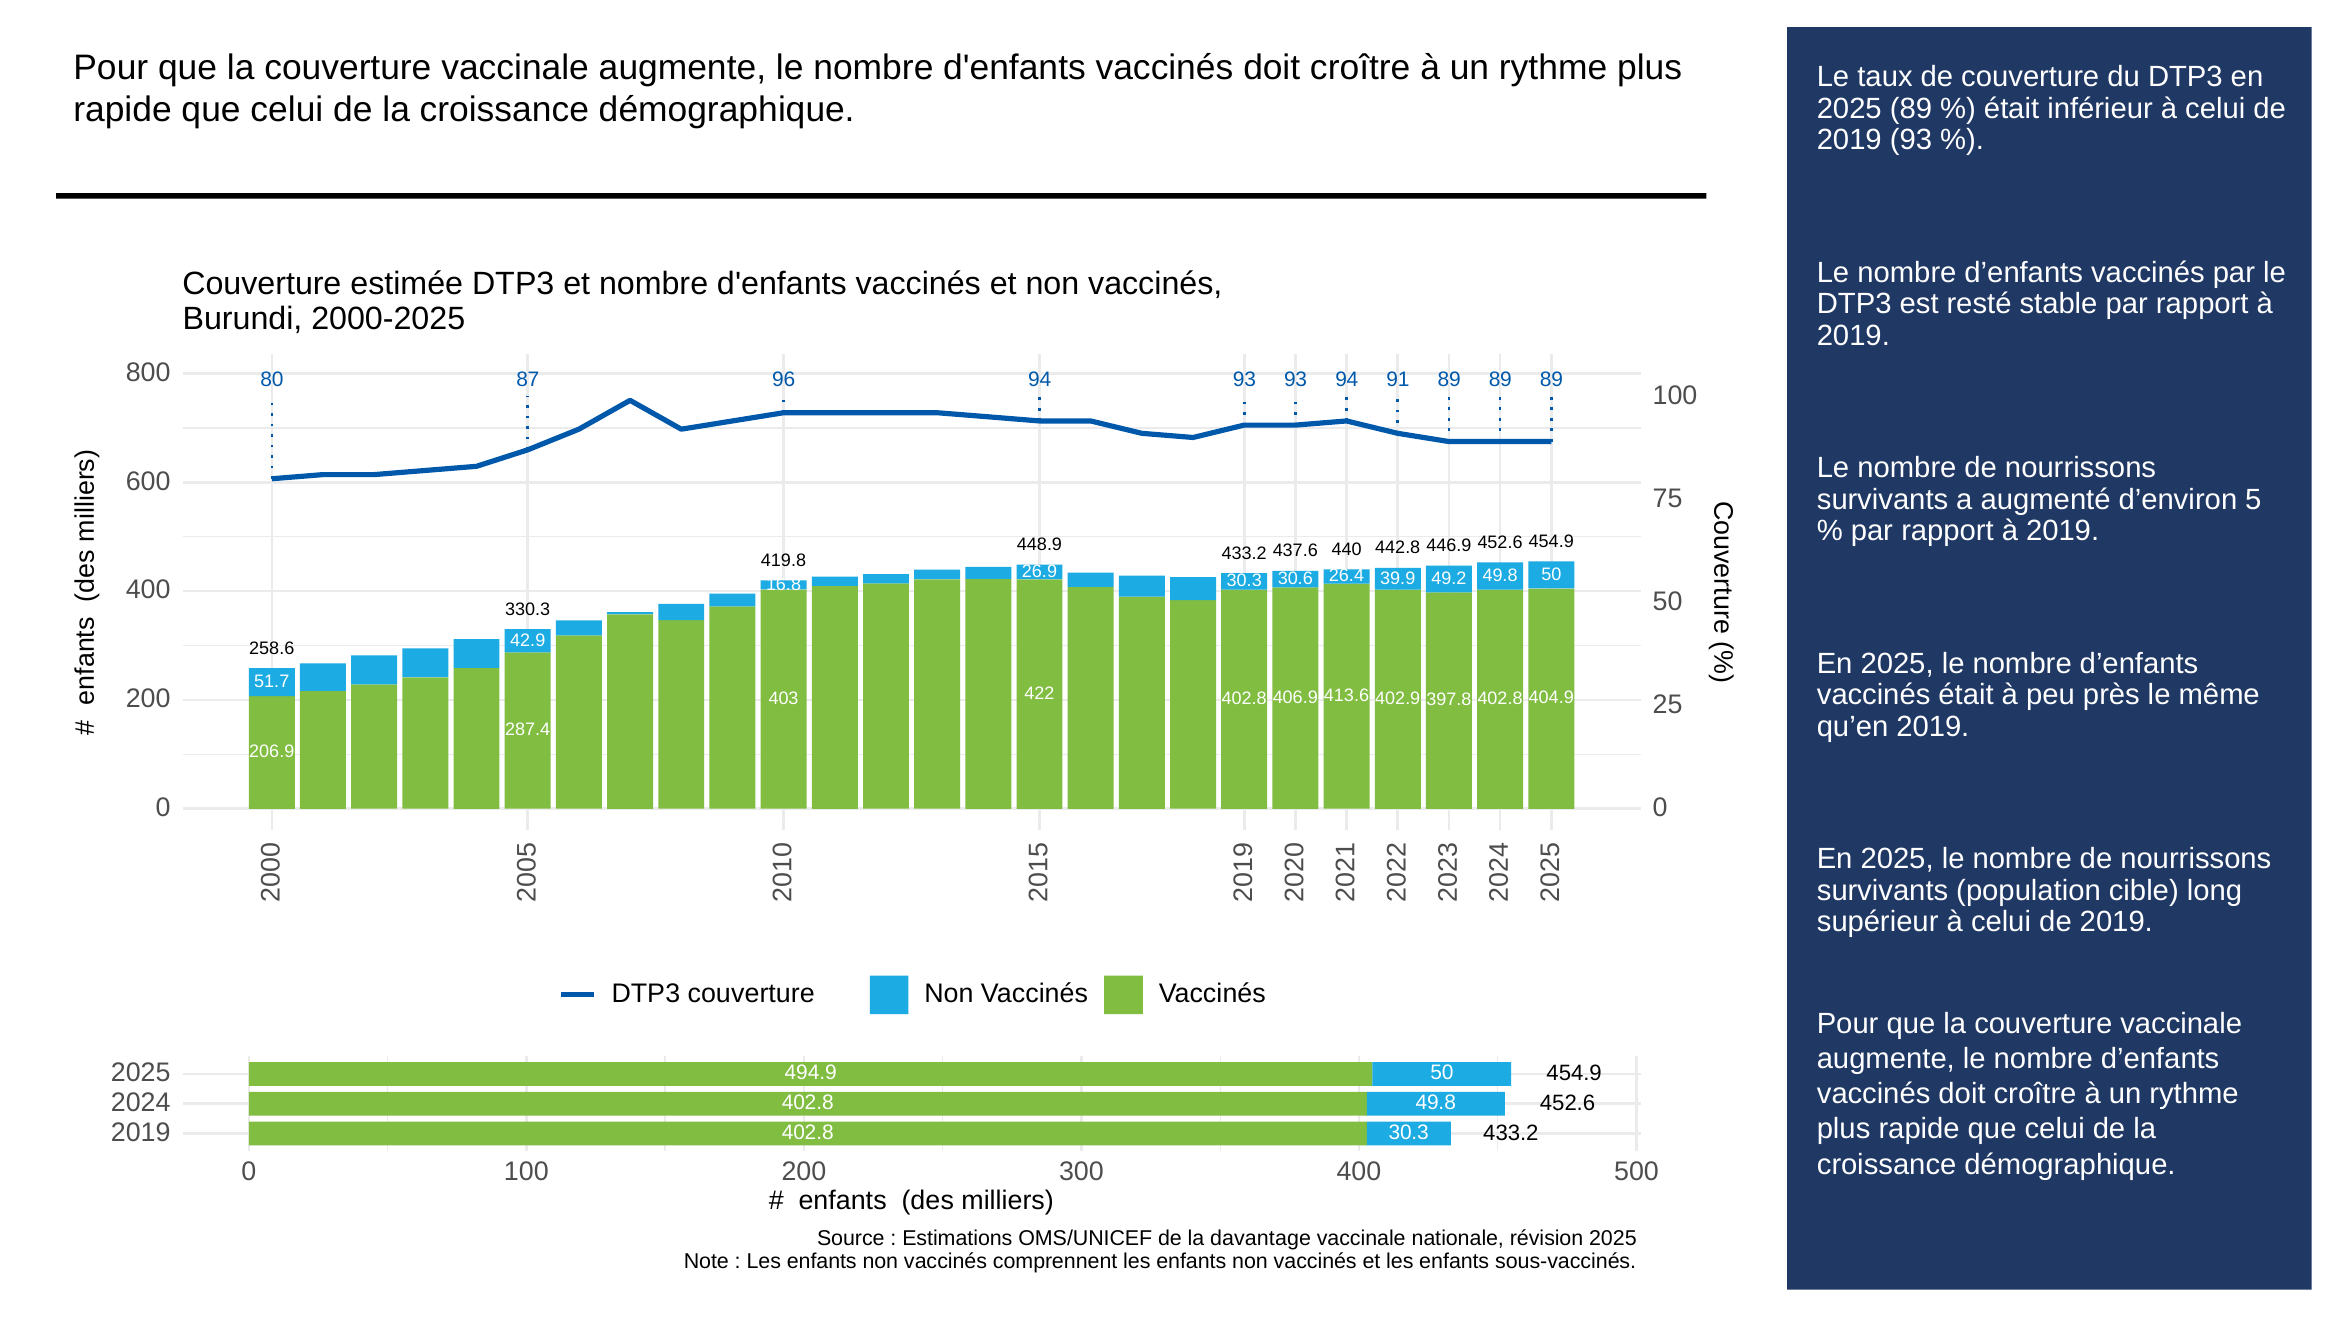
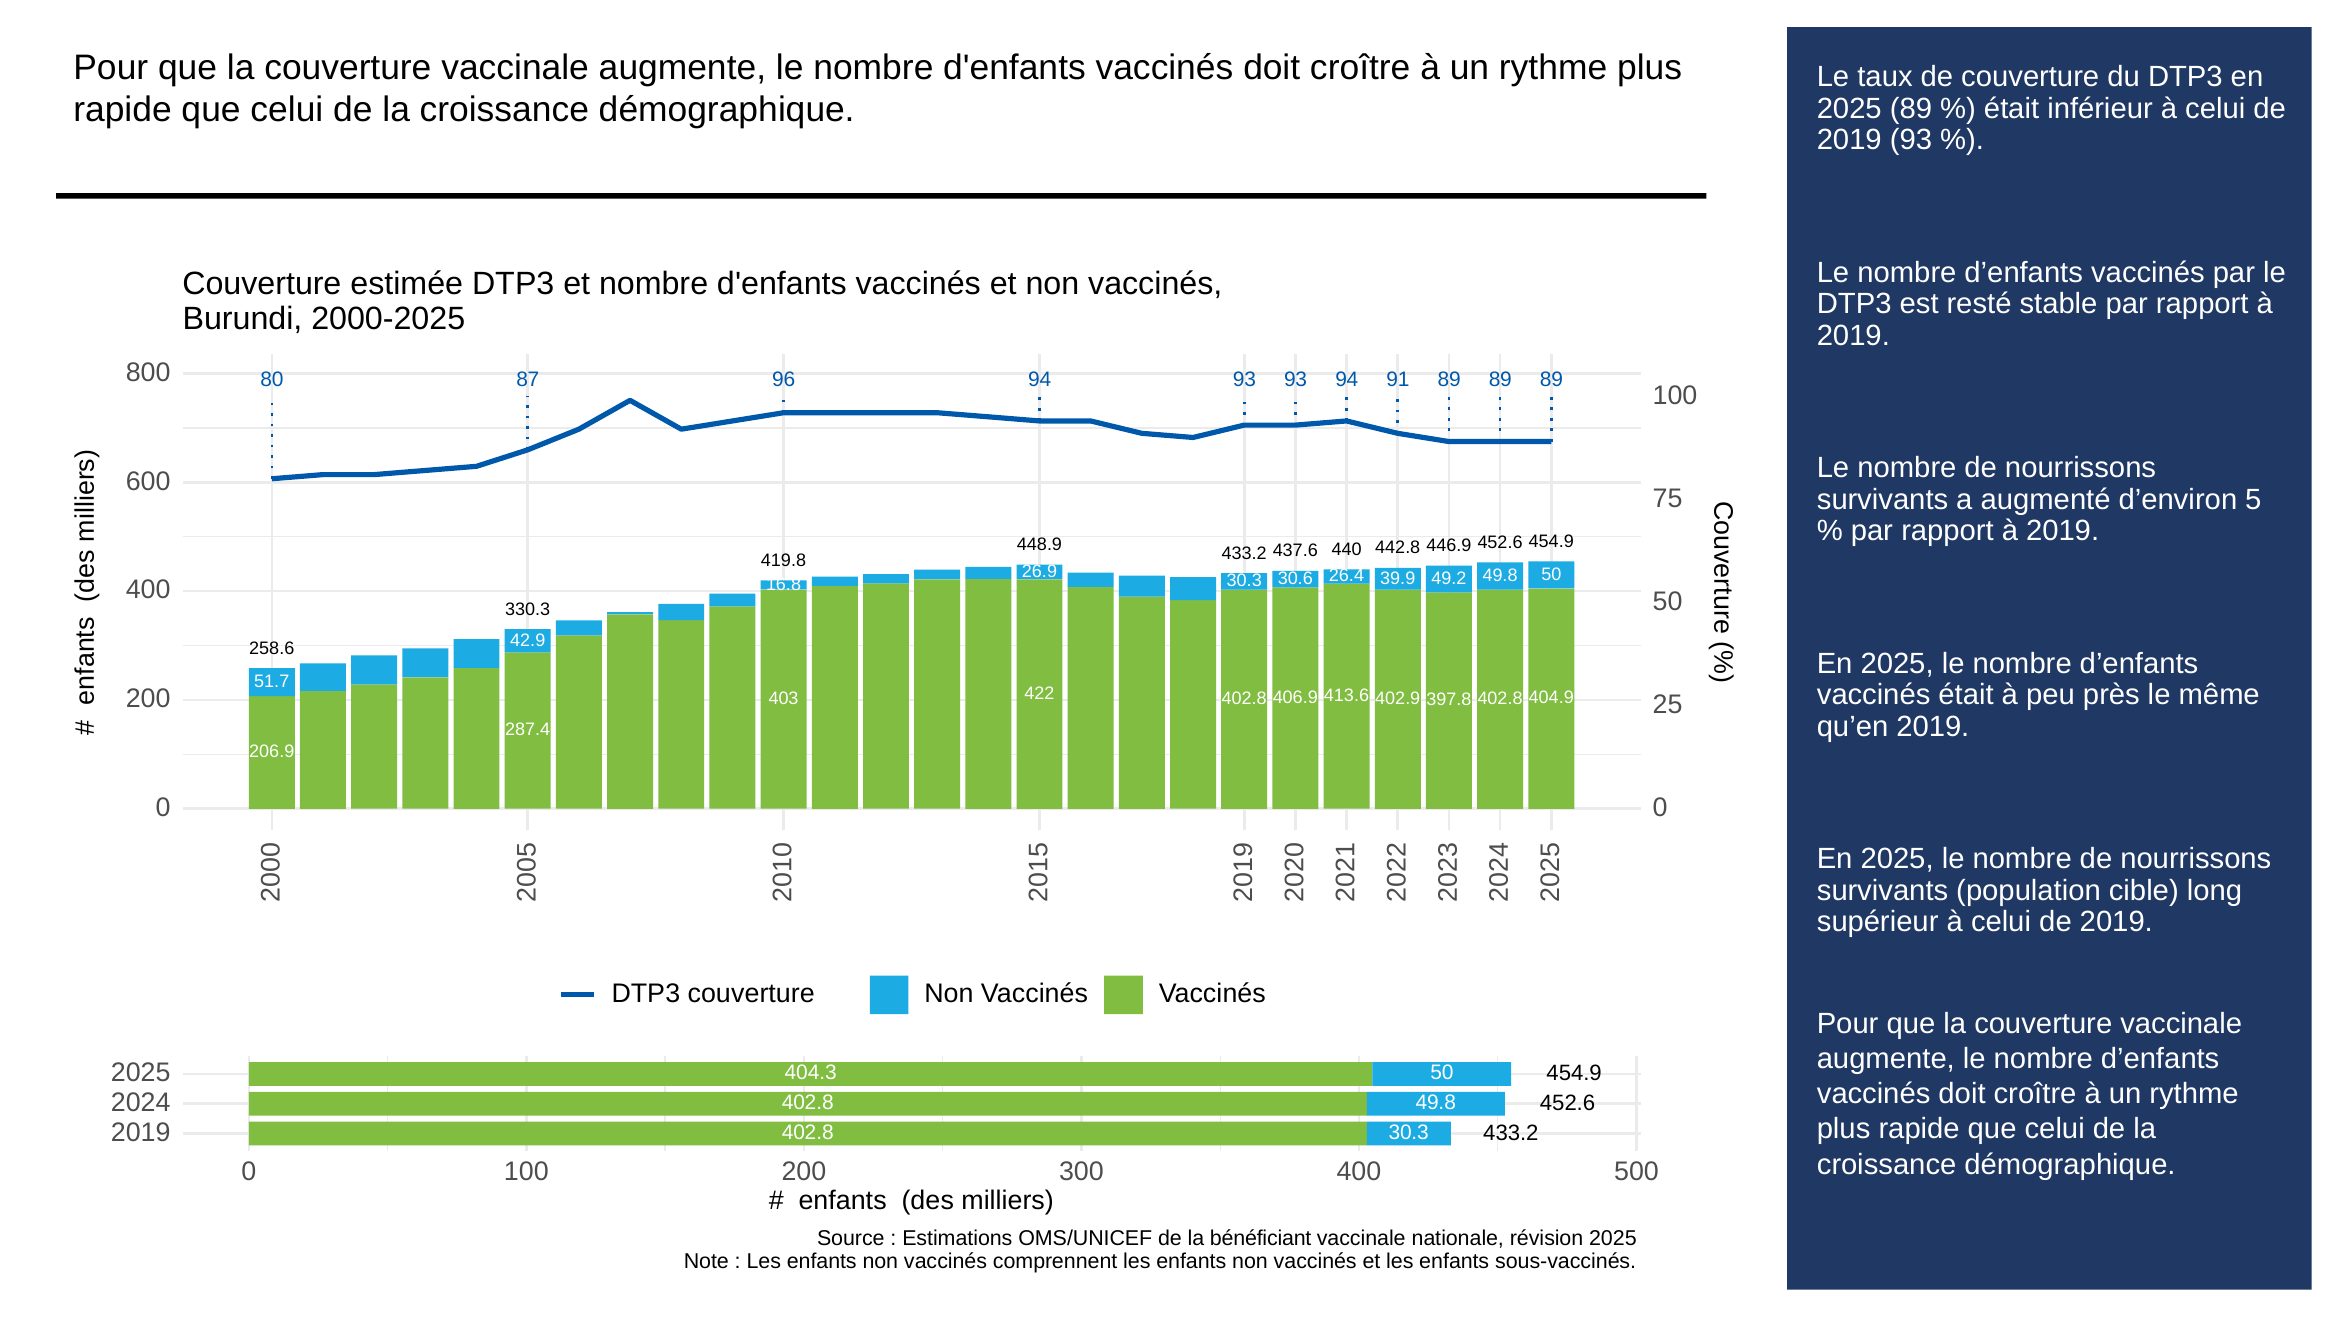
494.9: 494.9 -> 404.3
davantage: davantage -> bénéficiant
